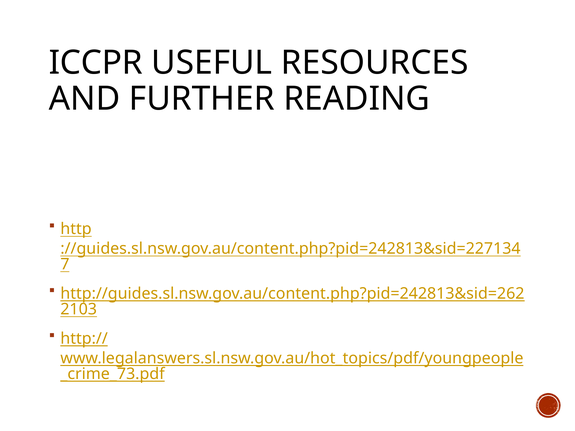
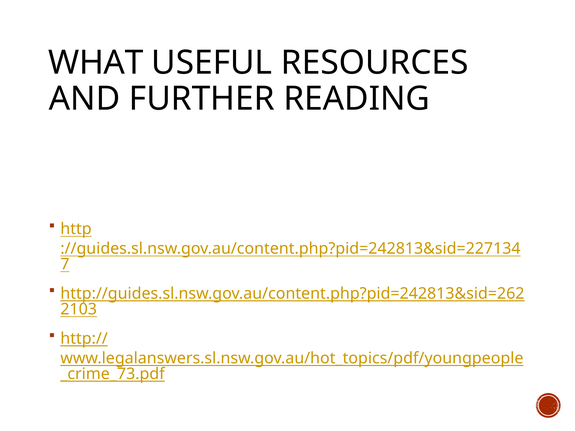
ICCPR: ICCPR -> WHAT
